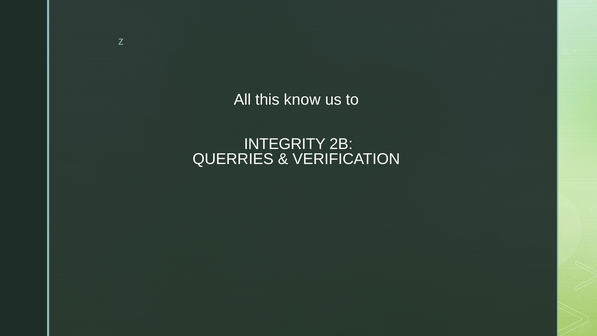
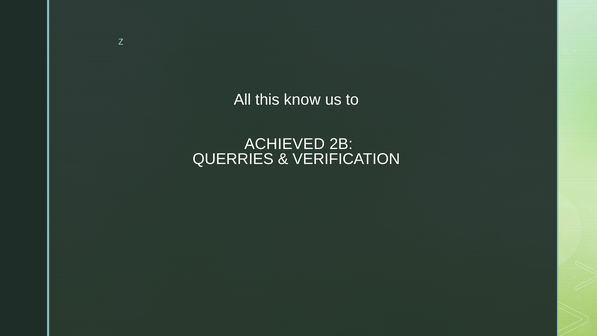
INTEGRITY: INTEGRITY -> ACHIEVED
